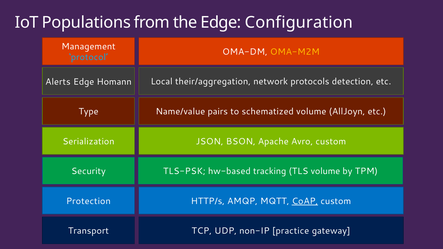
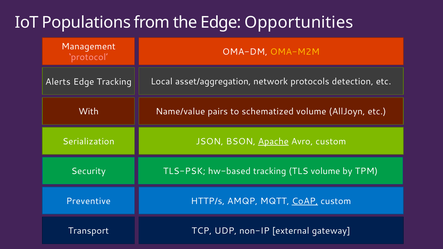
Configuration: Configuration -> Opportunities
protocol colour: light blue -> pink
Edge Homann: Homann -> Tracking
their/aggregation: their/aggregation -> asset/aggregation
Type: Type -> With
Apache underline: none -> present
Protection: Protection -> Preventive
practice: practice -> external
